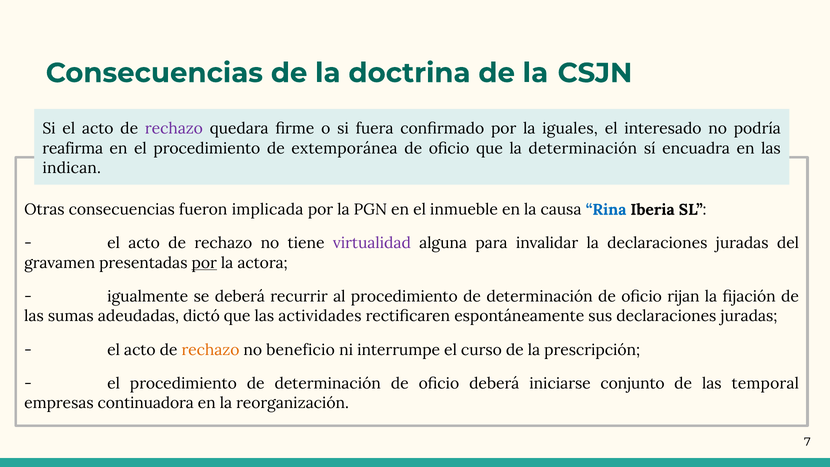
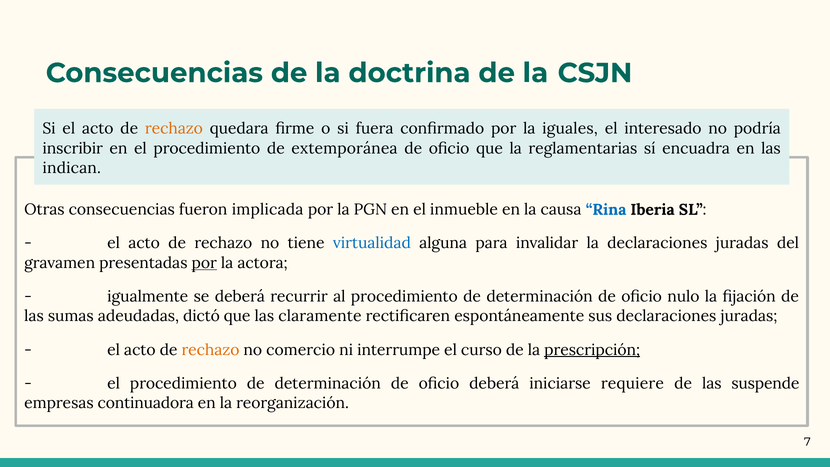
rechazo at (174, 129) colour: purple -> orange
reafirma: reafirma -> inscribir
la determinación: determinación -> reglamentarias
virtualidad colour: purple -> blue
rijan: rijan -> nulo
actividades: actividades -> claramente
beneficio: beneficio -> comercio
prescripción underline: none -> present
conjunto: conjunto -> requiere
temporal: temporal -> suspende
